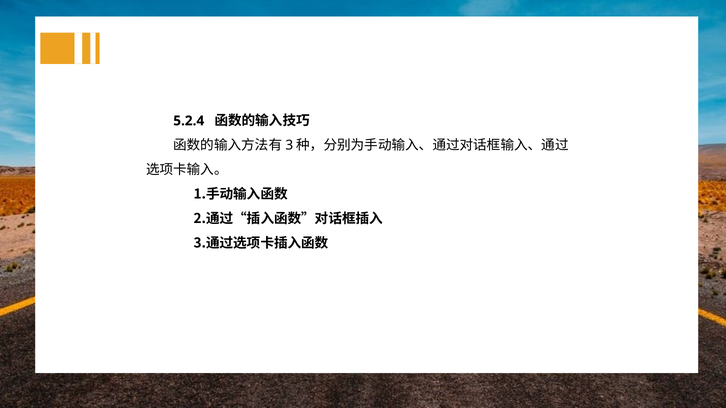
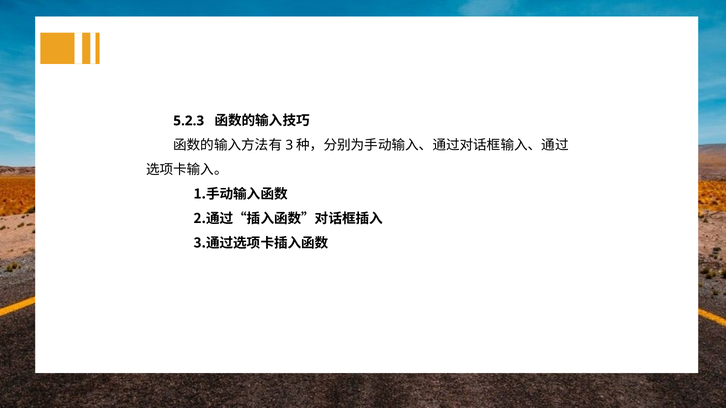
5.2.4: 5.2.4 -> 5.2.3
